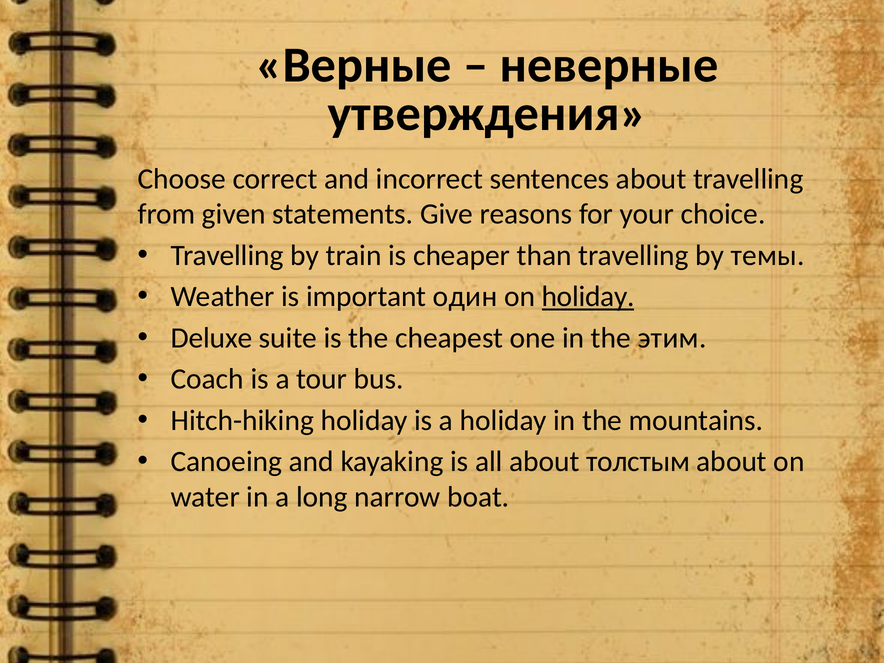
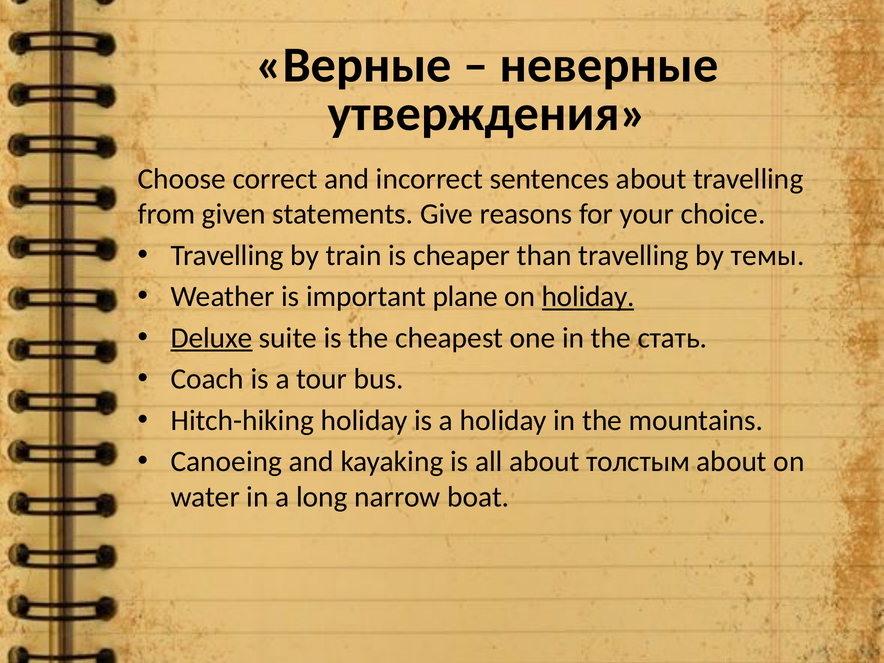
один: один -> plane
Deluxe underline: none -> present
этим: этим -> стать
